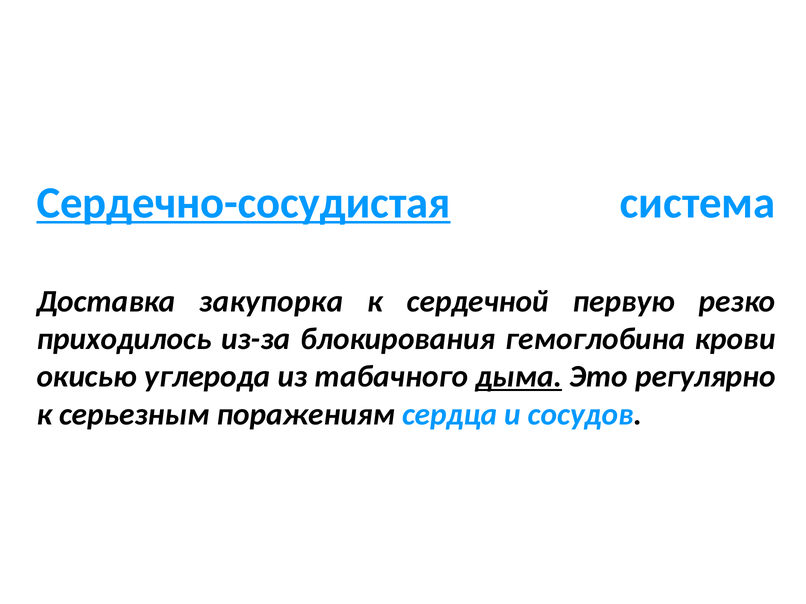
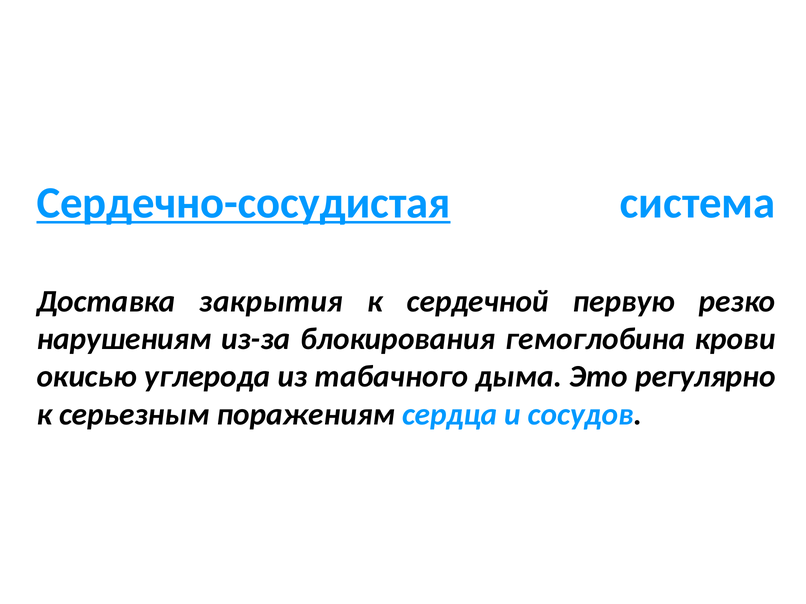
закупорка: закупорка -> закрытия
приходилось: приходилось -> нарушениям
дыма underline: present -> none
